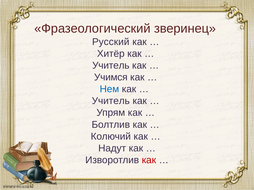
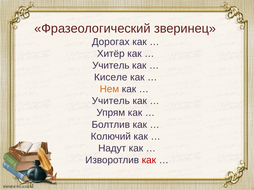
Русский: Русский -> Дорогах
Учимся: Учимся -> Киселе
Нем colour: blue -> orange
